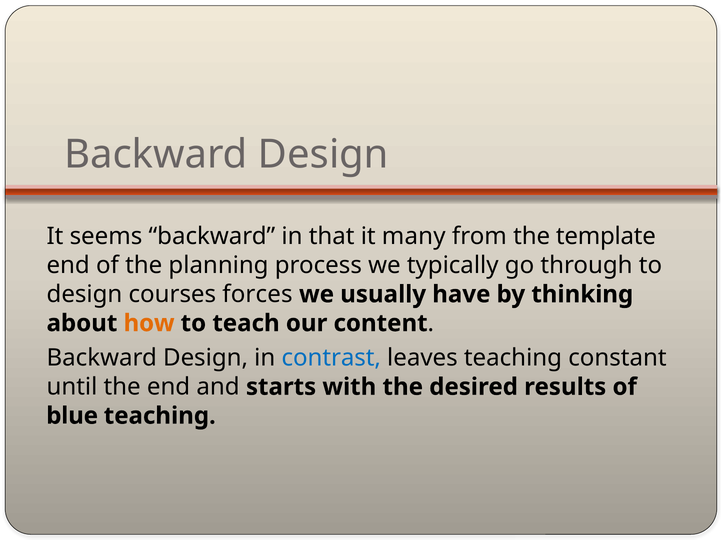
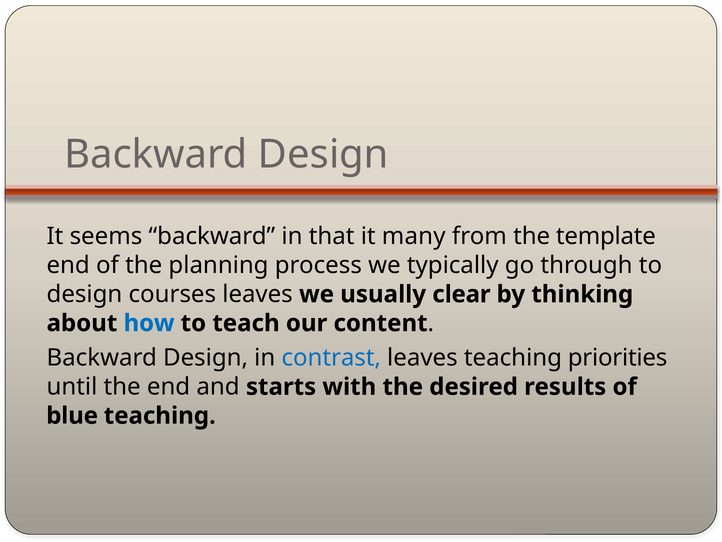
courses forces: forces -> leaves
have: have -> clear
how colour: orange -> blue
constant: constant -> priorities
